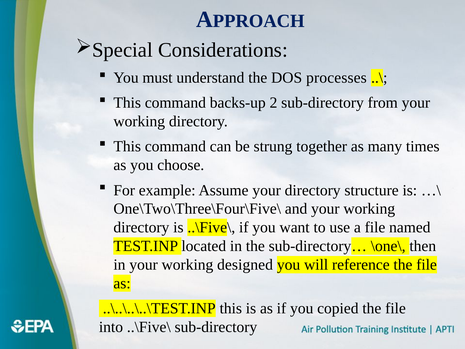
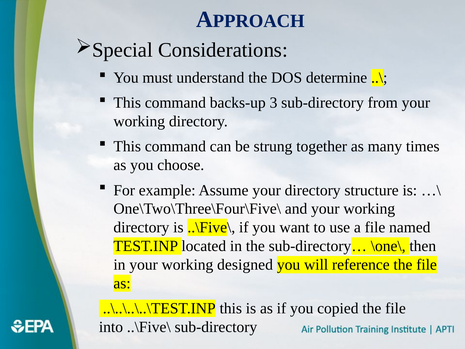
processes: processes -> determine
2: 2 -> 3
